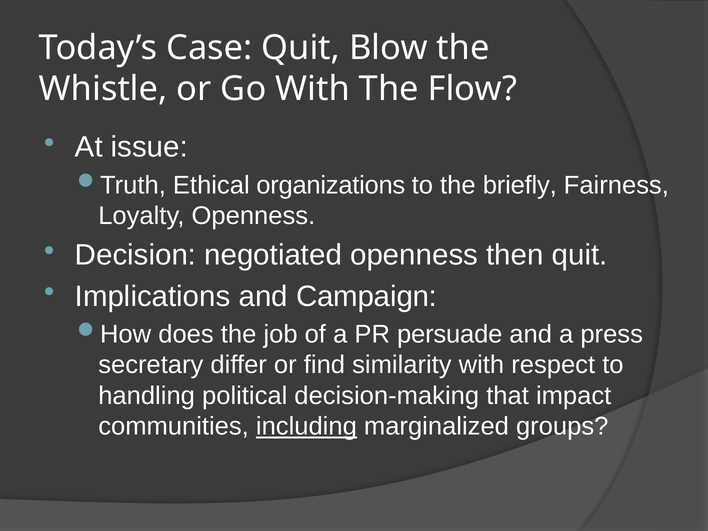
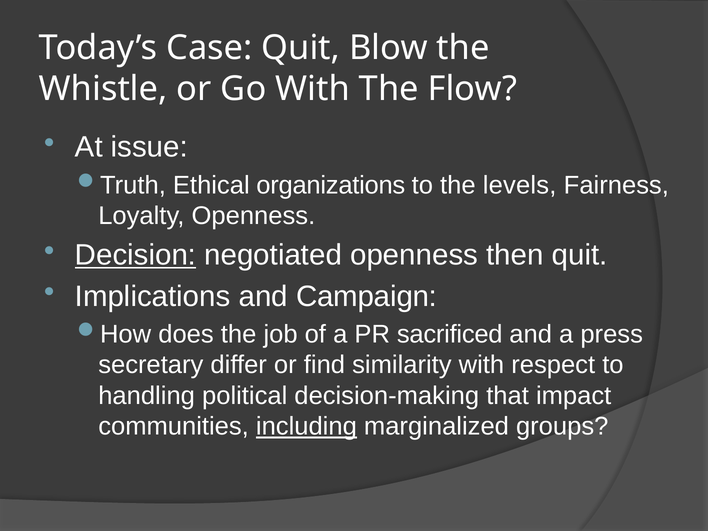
briefly: briefly -> levels
Decision underline: none -> present
persuade: persuade -> sacrificed
